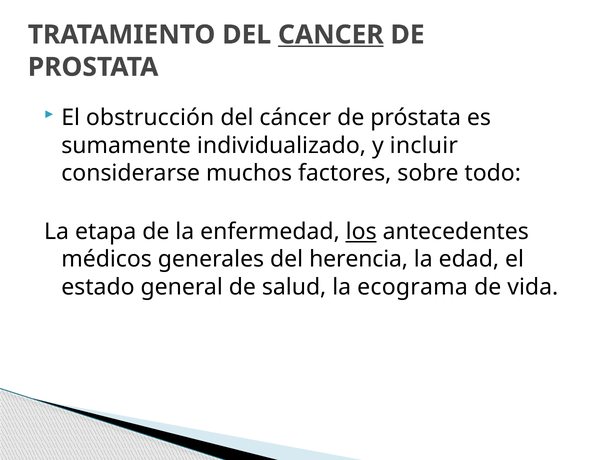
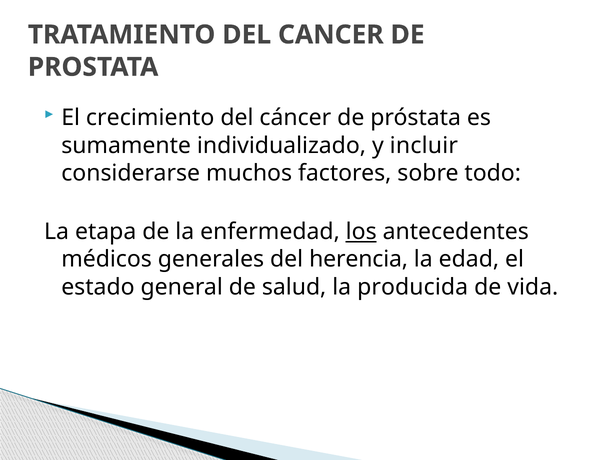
CANCER underline: present -> none
obstrucción: obstrucción -> crecimiento
ecograma: ecograma -> producida
